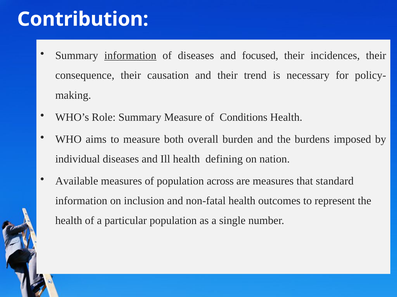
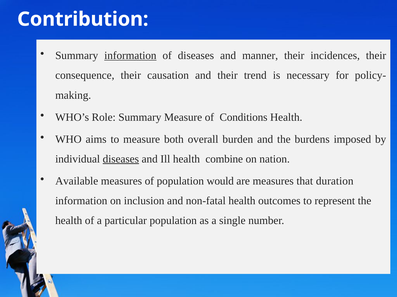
focused: focused -> manner
diseases at (121, 159) underline: none -> present
defining: defining -> combine
across: across -> would
standard: standard -> duration
